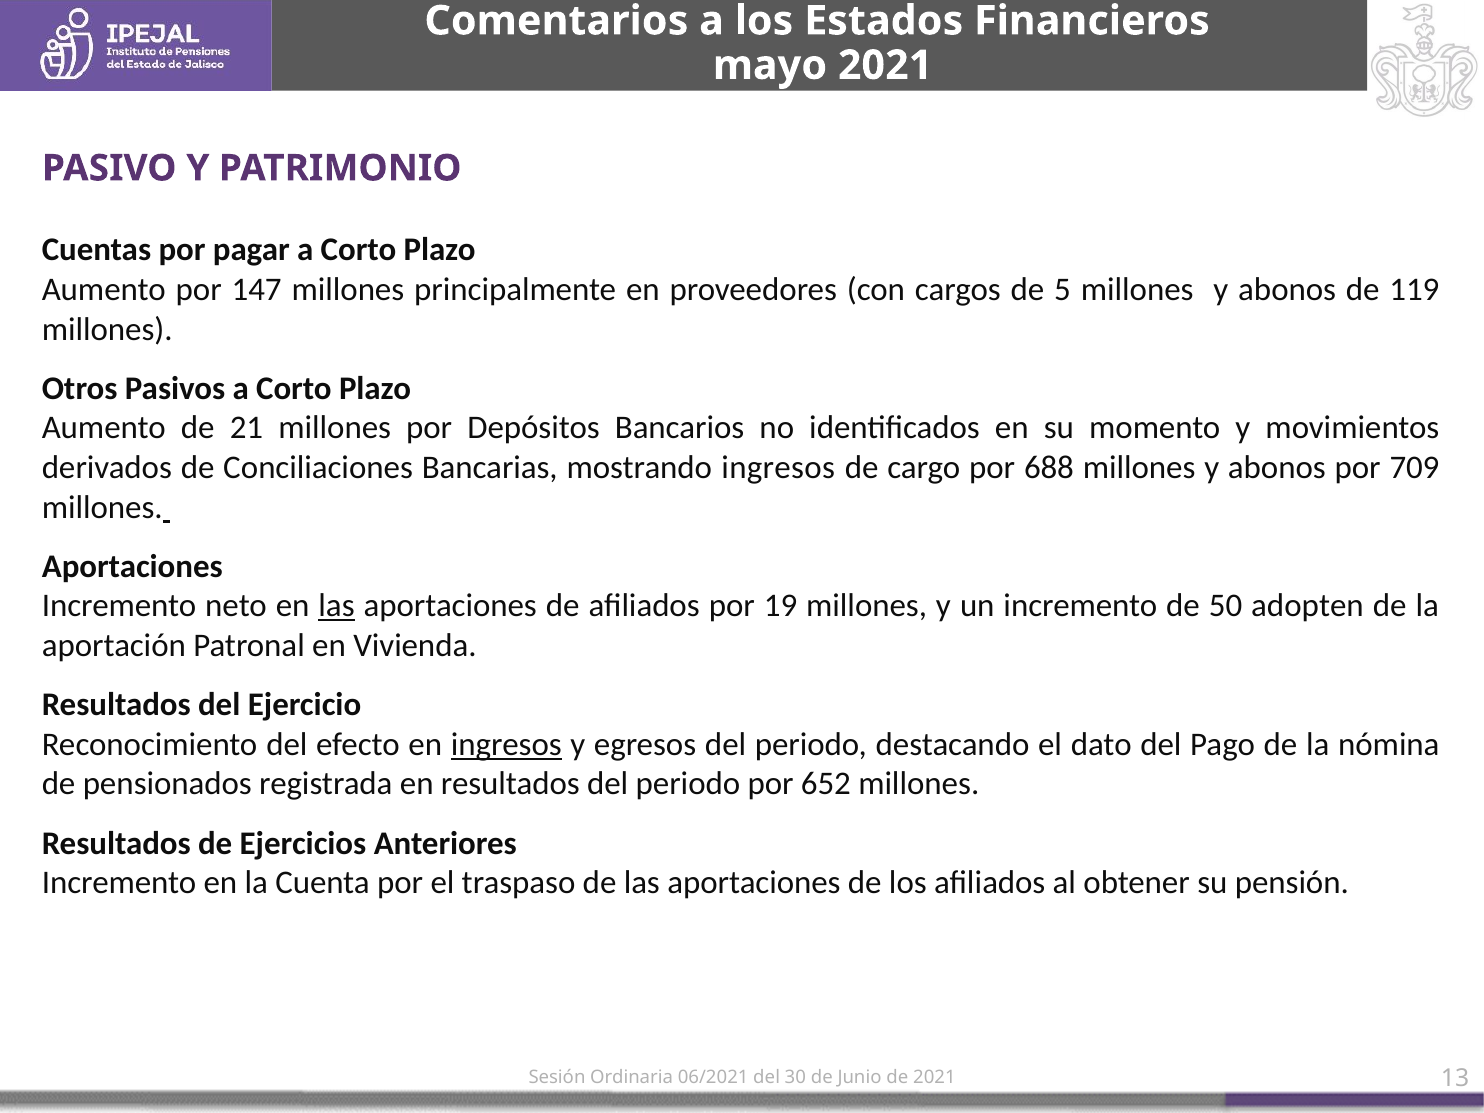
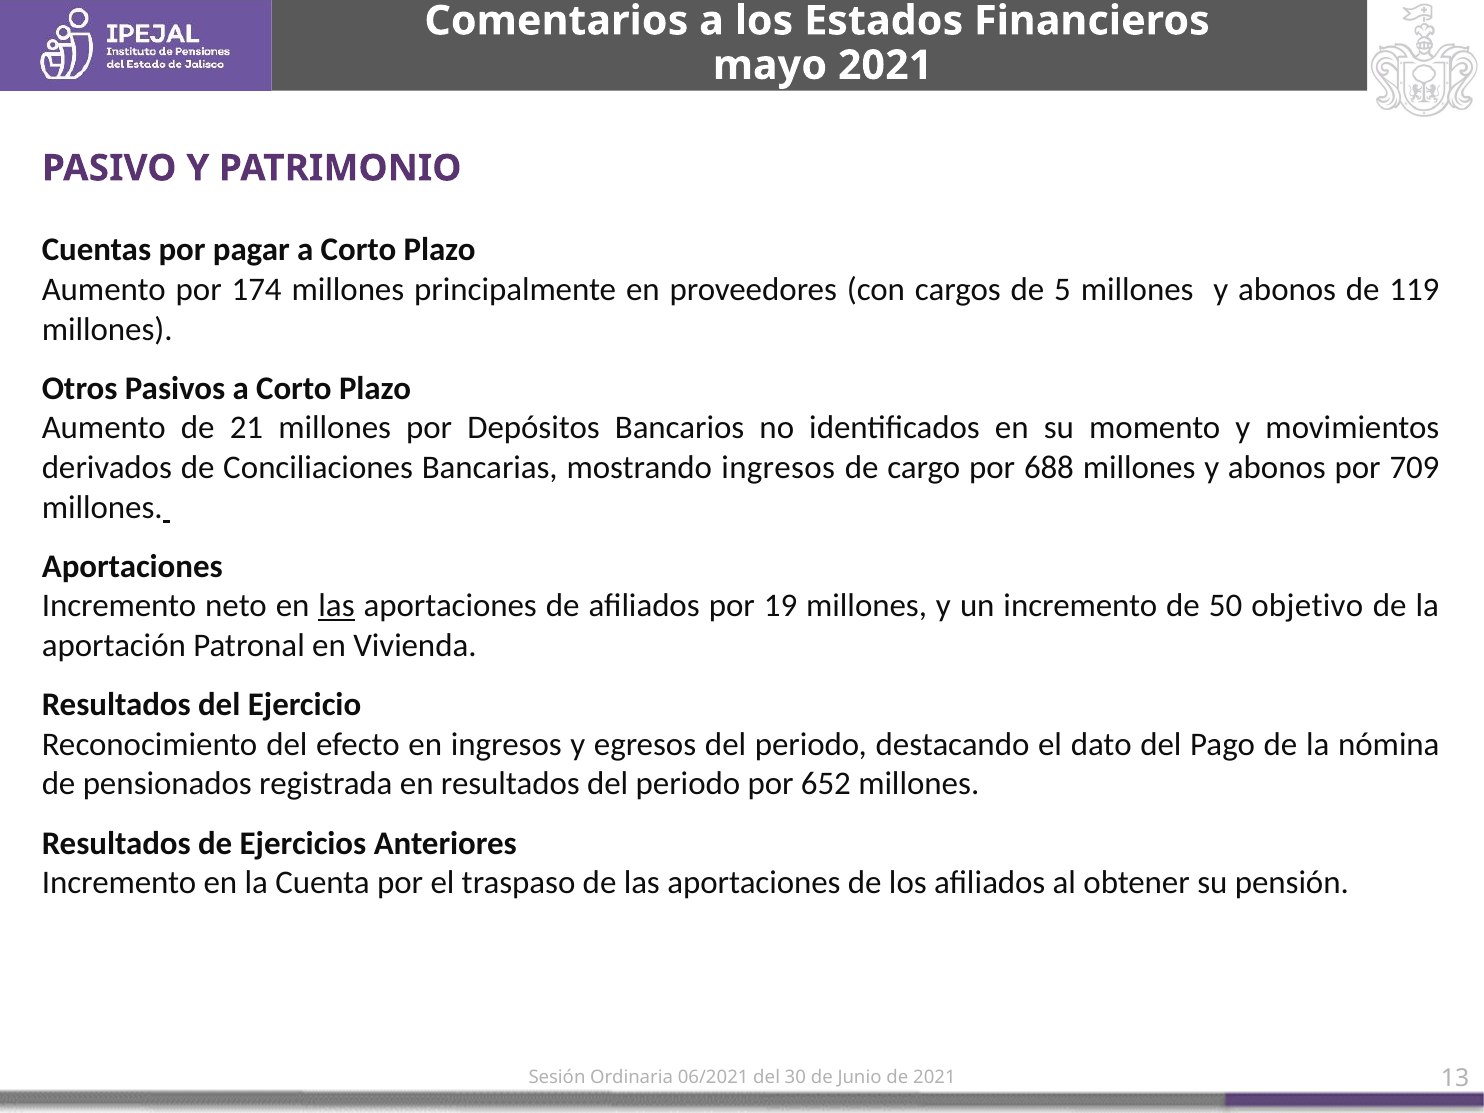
147: 147 -> 174
adopten: adopten -> objetivo
ingresos at (506, 744) underline: present -> none
